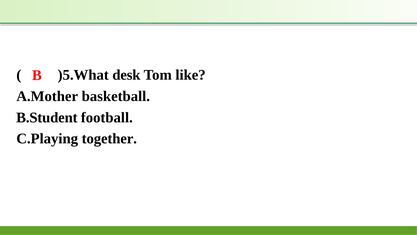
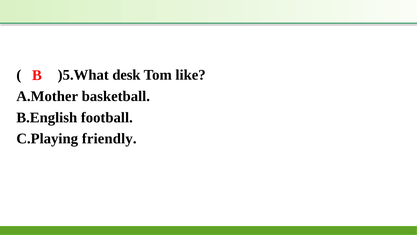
B.Student: B.Student -> B.English
together: together -> friendly
